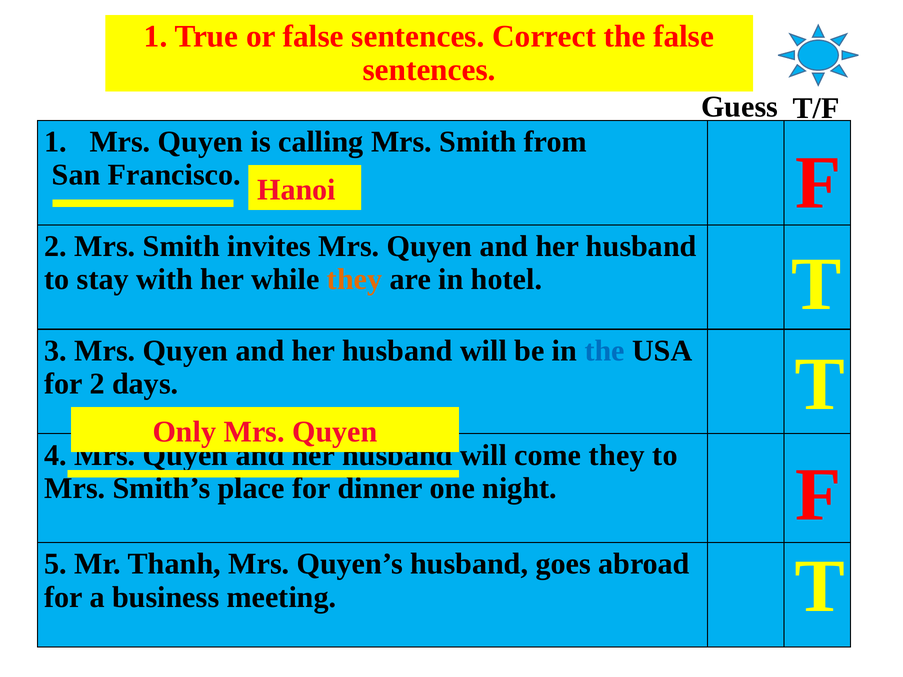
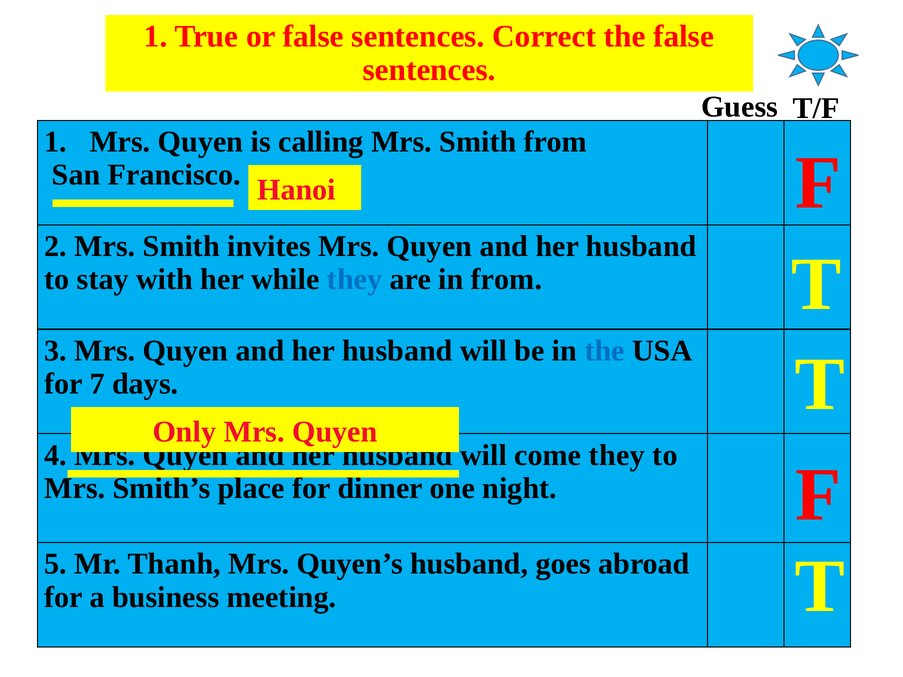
they at (355, 280) colour: orange -> blue
in hotel: hotel -> from
for 2: 2 -> 7
